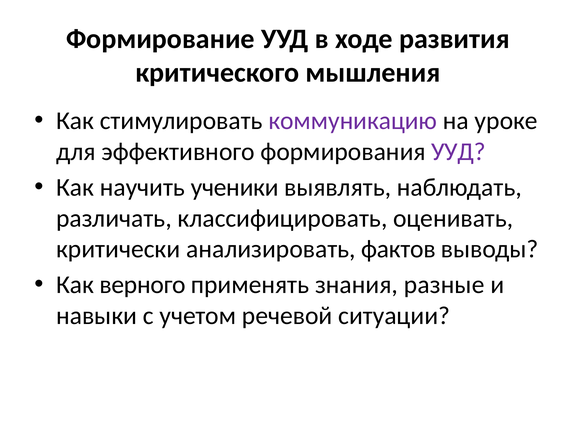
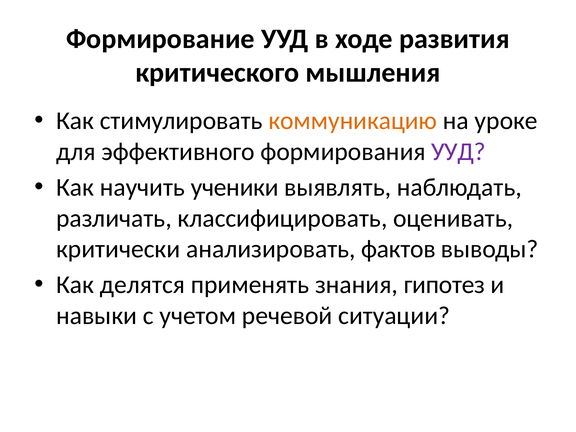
коммуникацию colour: purple -> orange
верного: верного -> делятся
разные: разные -> гипотез
